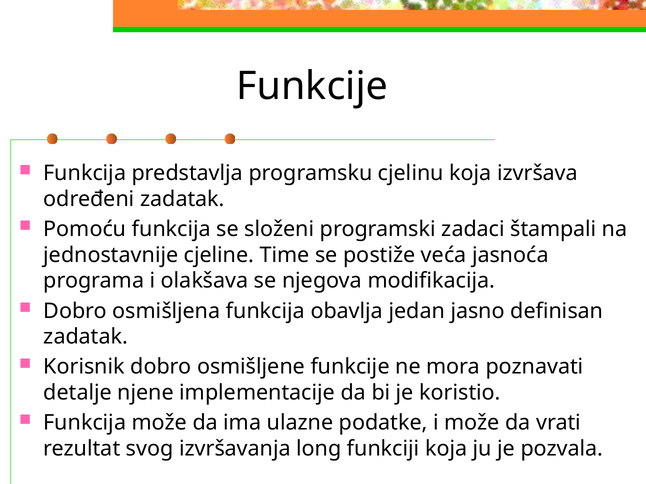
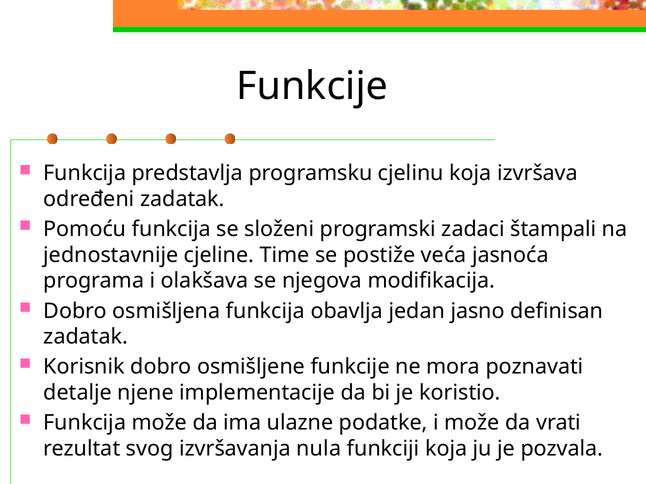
long: long -> nula
